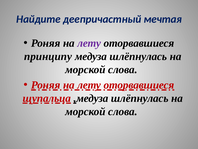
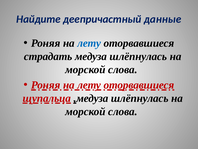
мечтая: мечтая -> данные
лету at (89, 43) colour: purple -> blue
принципу: принципу -> страдать
